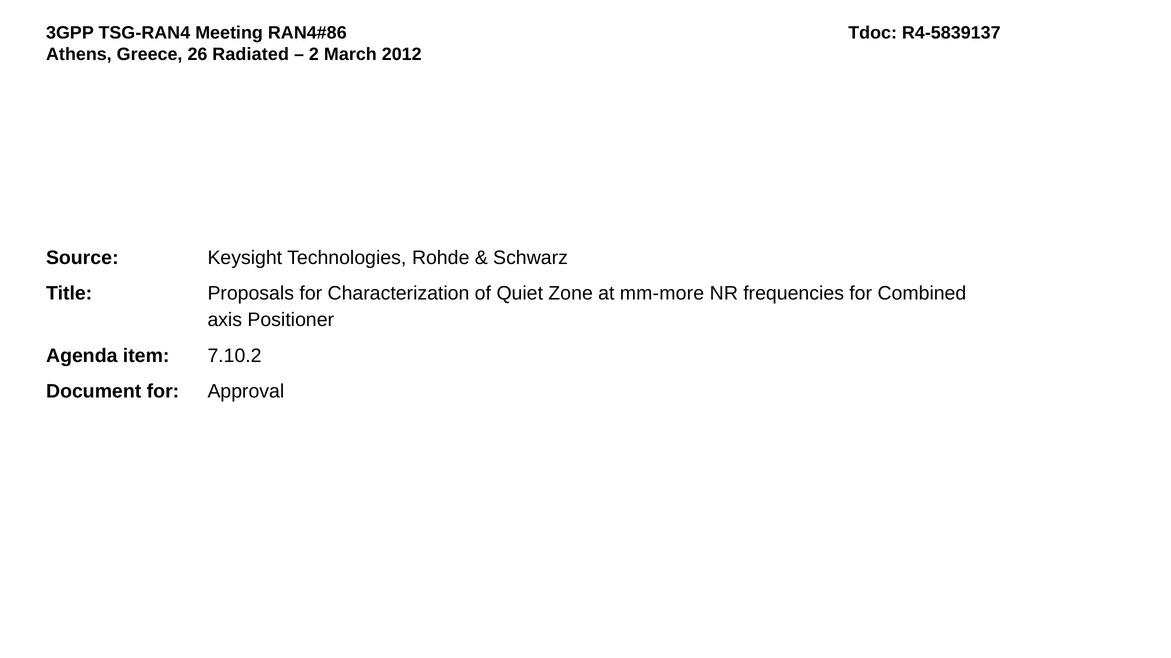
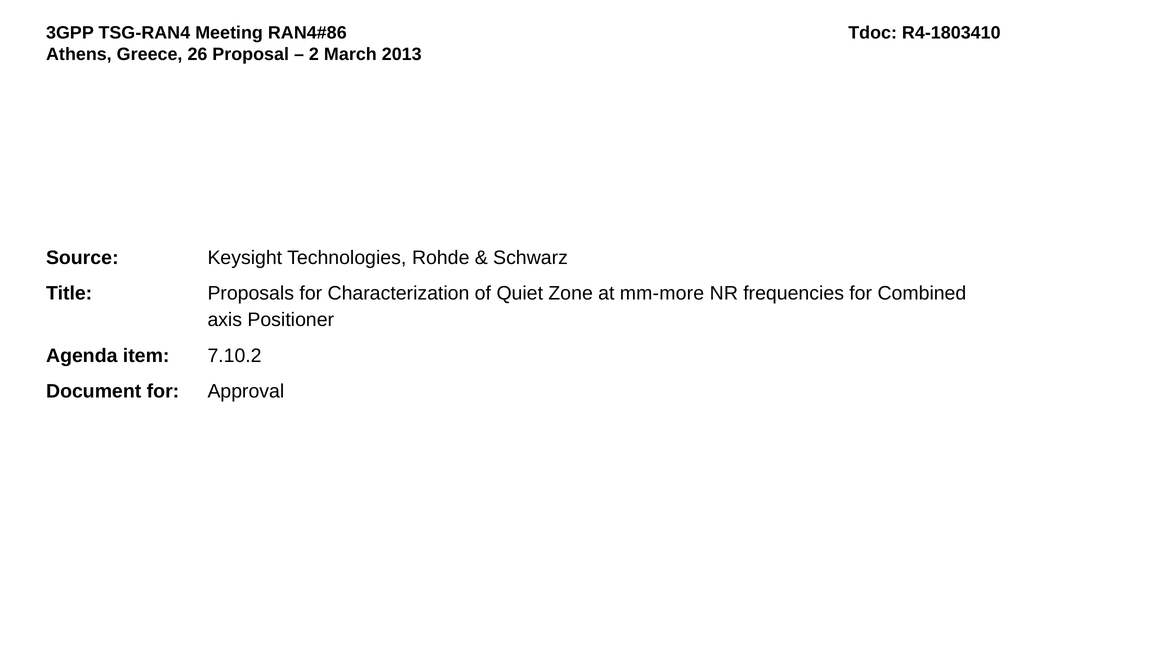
R4-5839137: R4-5839137 -> R4-1803410
Radiated: Radiated -> Proposal
2012: 2012 -> 2013
